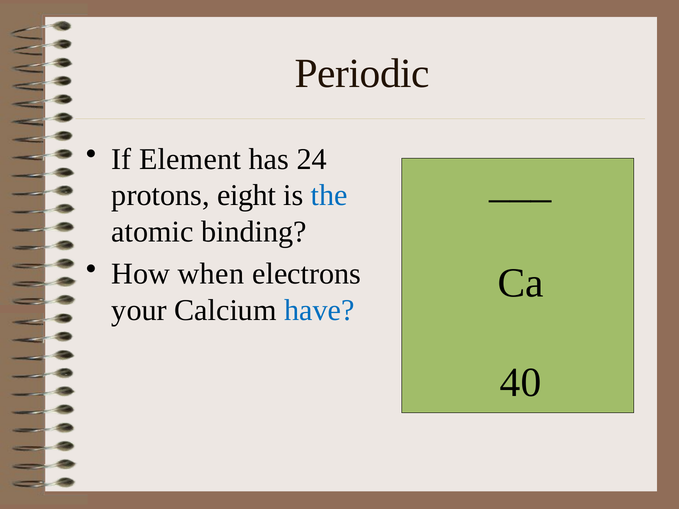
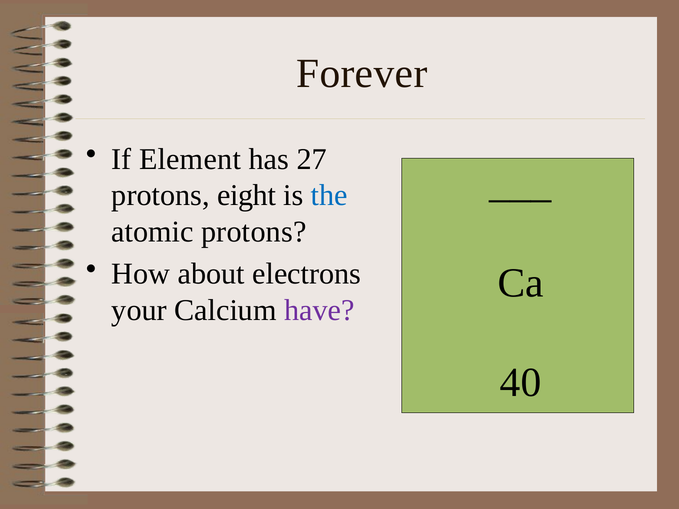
Periodic: Periodic -> Forever
24: 24 -> 27
atomic binding: binding -> protons
when: when -> about
have colour: blue -> purple
